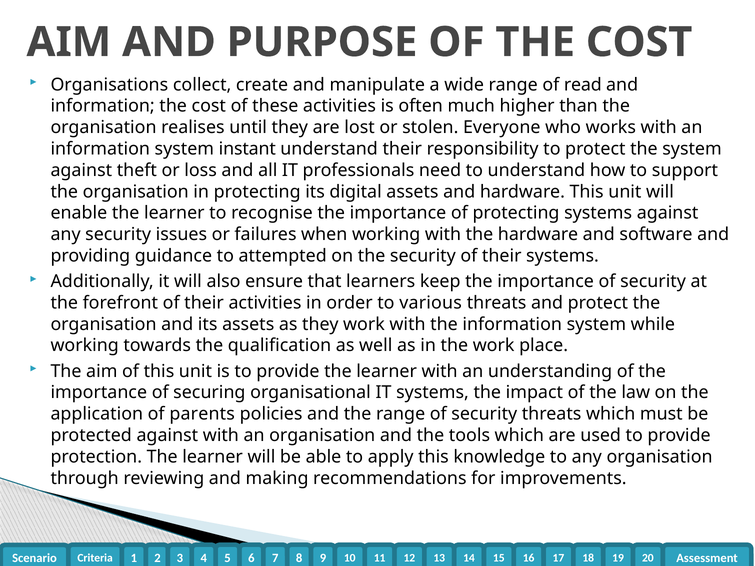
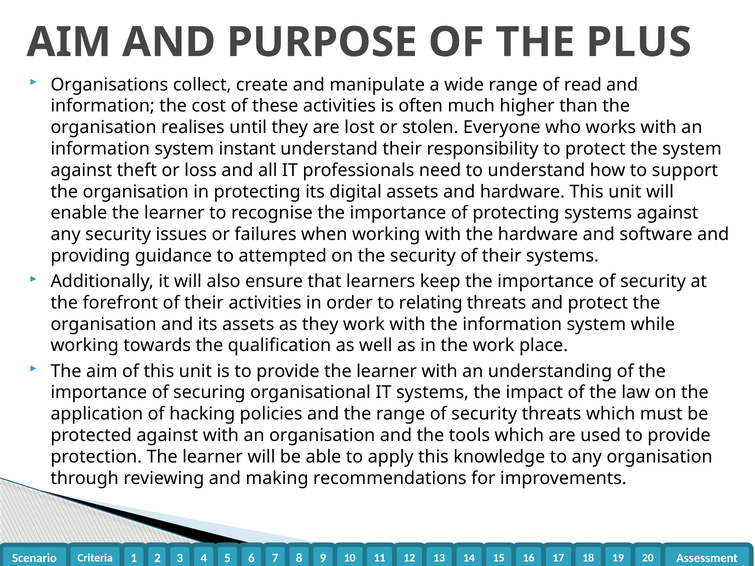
OF THE COST: COST -> PLUS
various: various -> relating
parents: parents -> hacking
